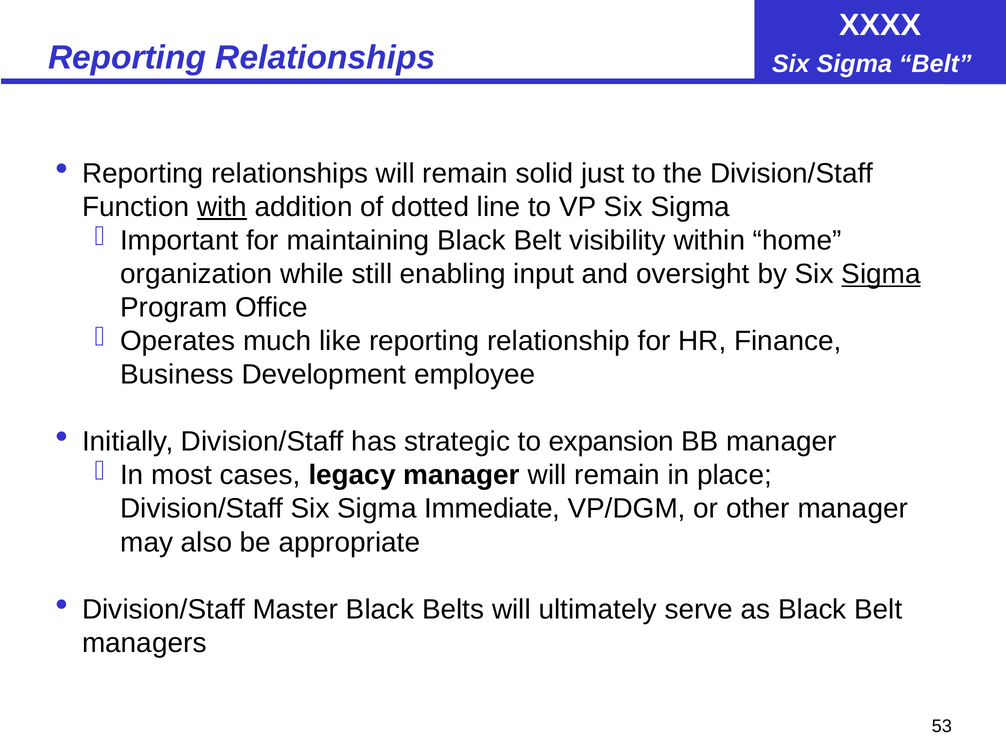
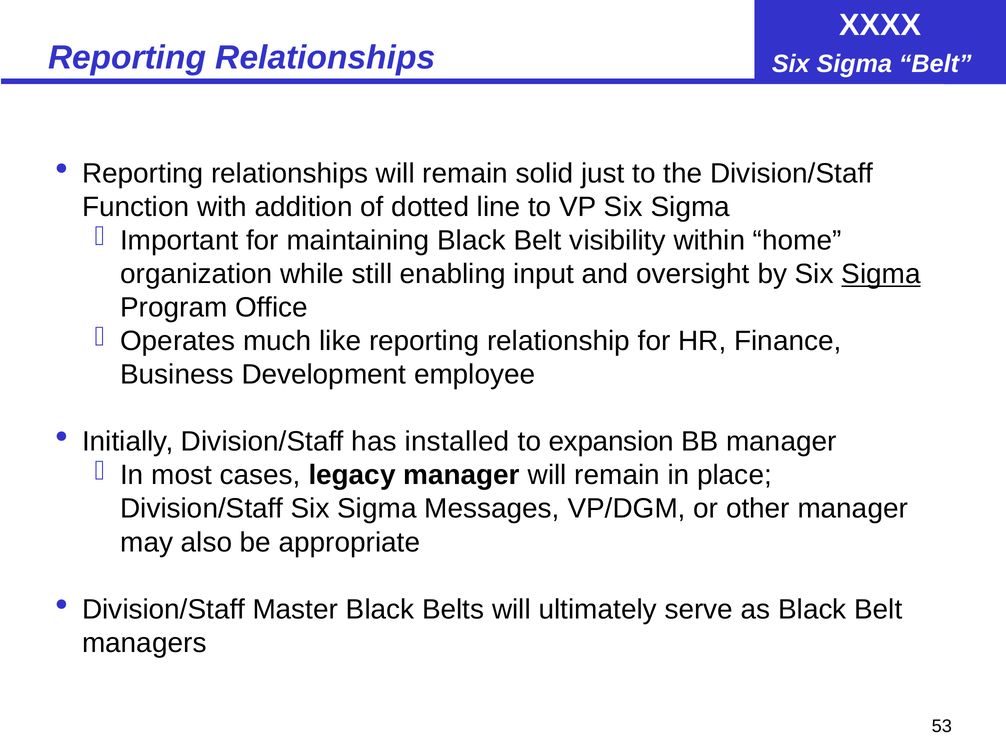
with underline: present -> none
strategic: strategic -> installed
Immediate: Immediate -> Messages
